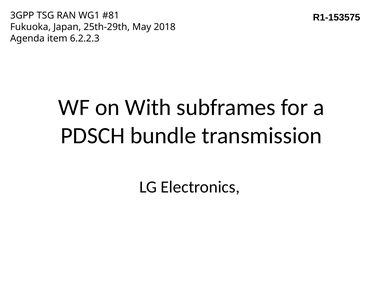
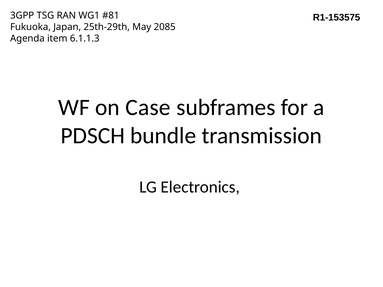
2018: 2018 -> 2085
6.2.2.3: 6.2.2.3 -> 6.1.1.3
With: With -> Case
